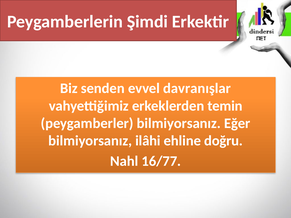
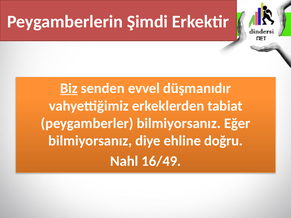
Biz underline: none -> present
davranışlar: davranışlar -> düşmanıdır
temin: temin -> tabiat
ilâhi: ilâhi -> diye
16/77: 16/77 -> 16/49
